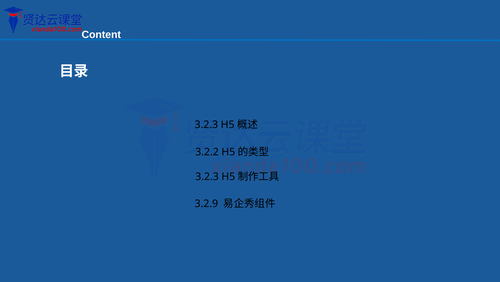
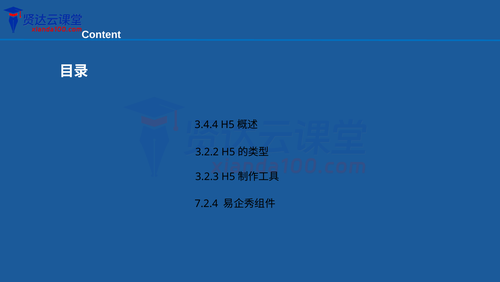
3.2.3 at (206, 124): 3.2.3 -> 3.4.4
3.2.9: 3.2.9 -> 7.2.4
